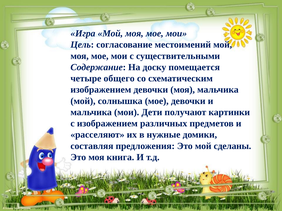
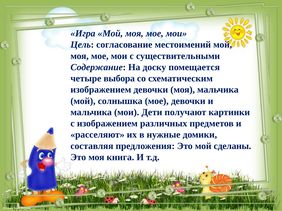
общего: общего -> выбора
